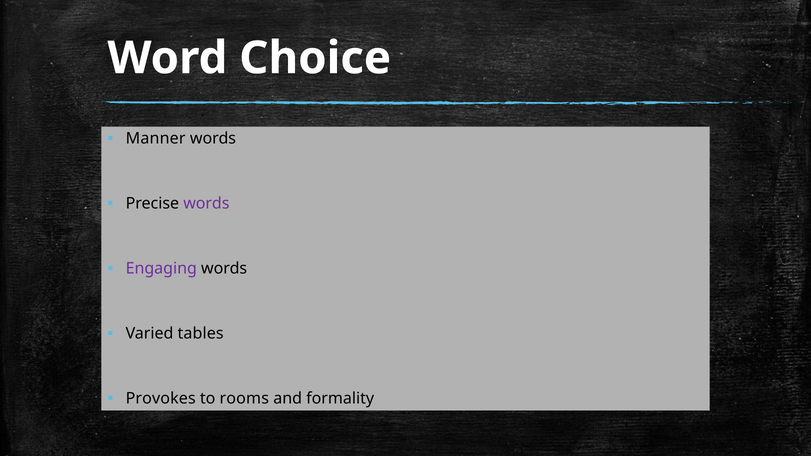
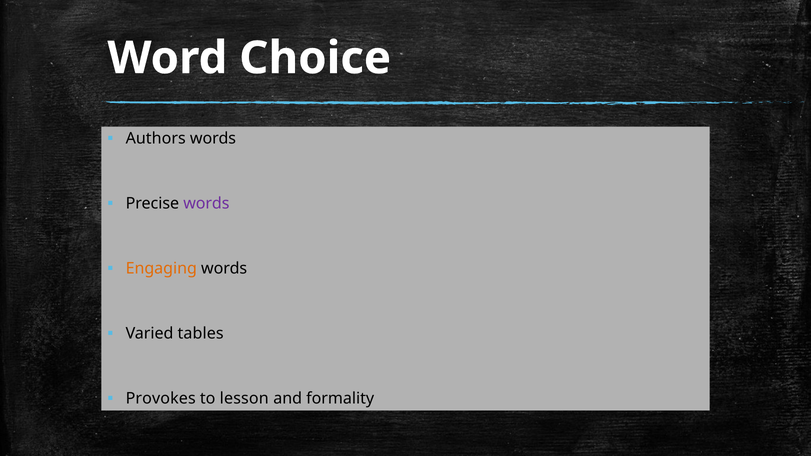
Manner: Manner -> Authors
Engaging colour: purple -> orange
rooms: rooms -> lesson
